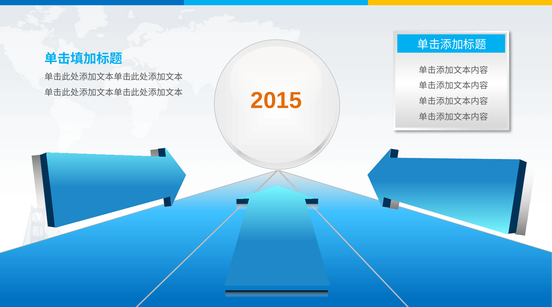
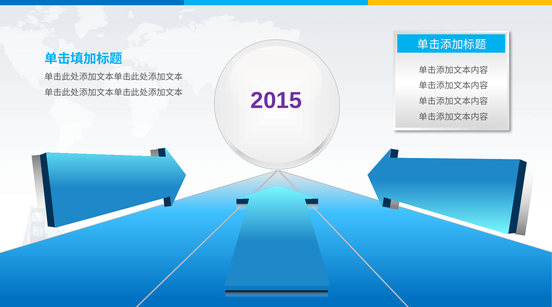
2015 colour: orange -> purple
